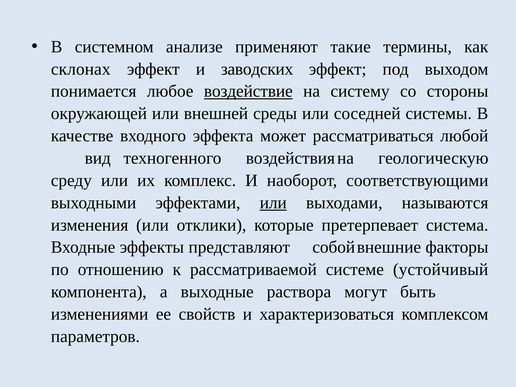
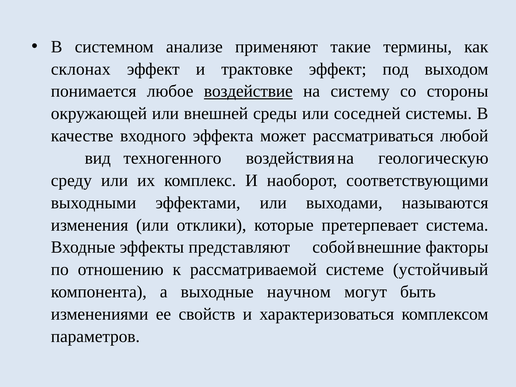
заводских: заводских -> трактовке
или at (273, 203) underline: present -> none
раствора: раствора -> научном
